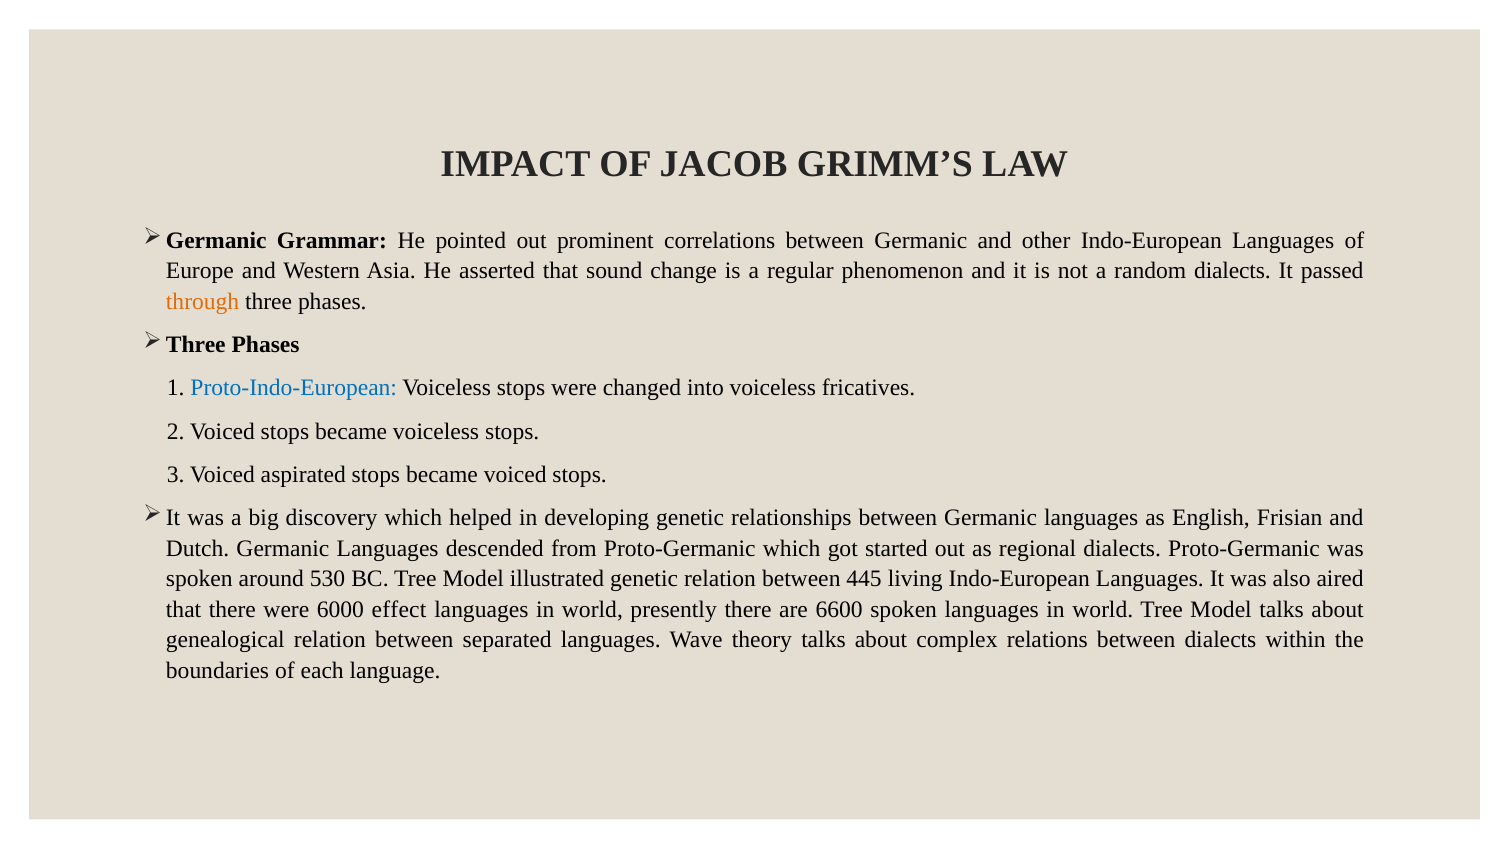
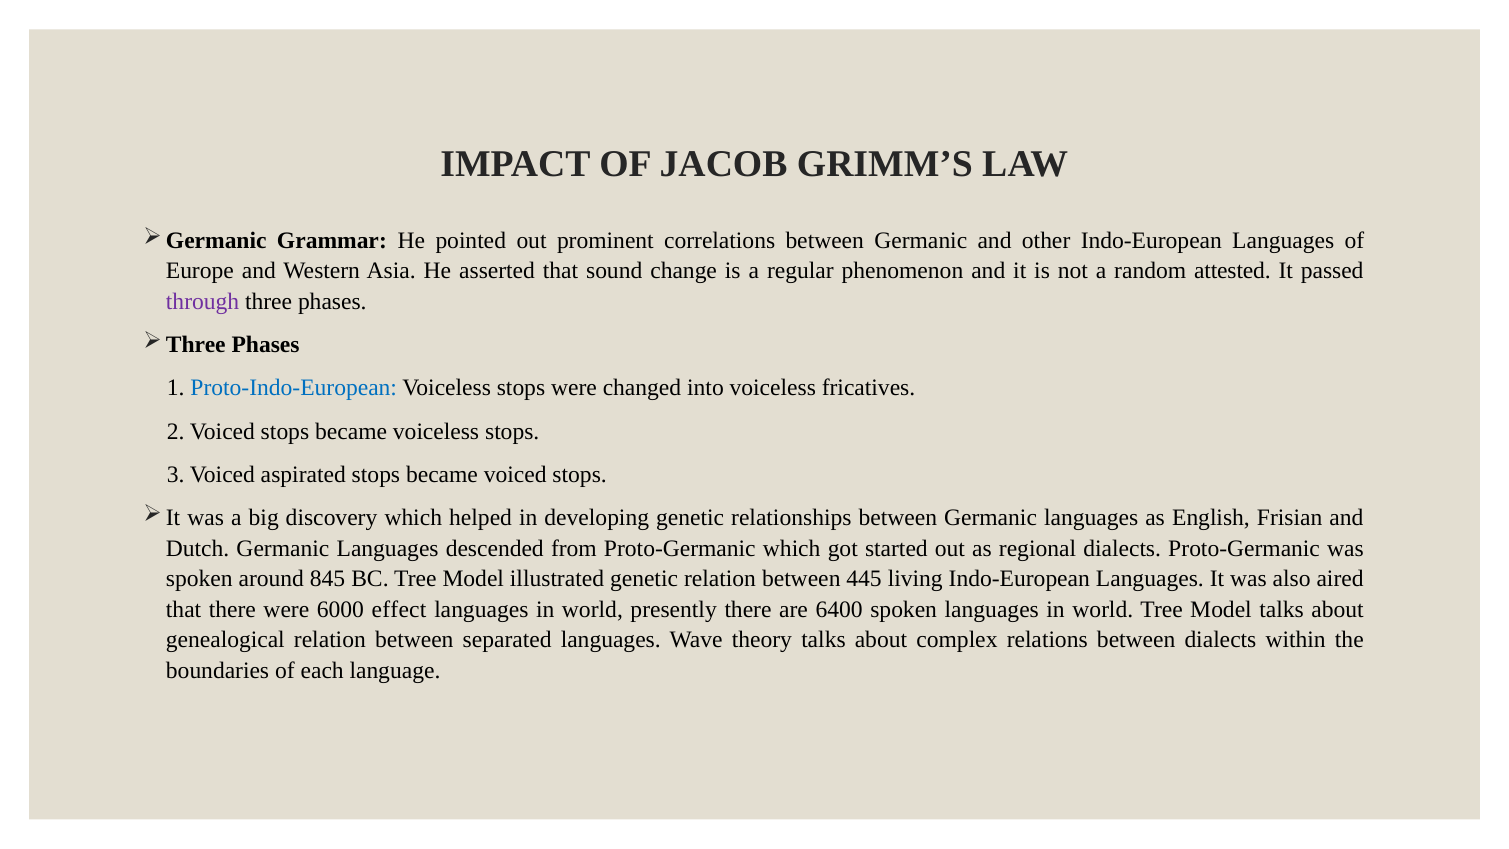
random dialects: dialects -> attested
through colour: orange -> purple
530: 530 -> 845
6600: 6600 -> 6400
